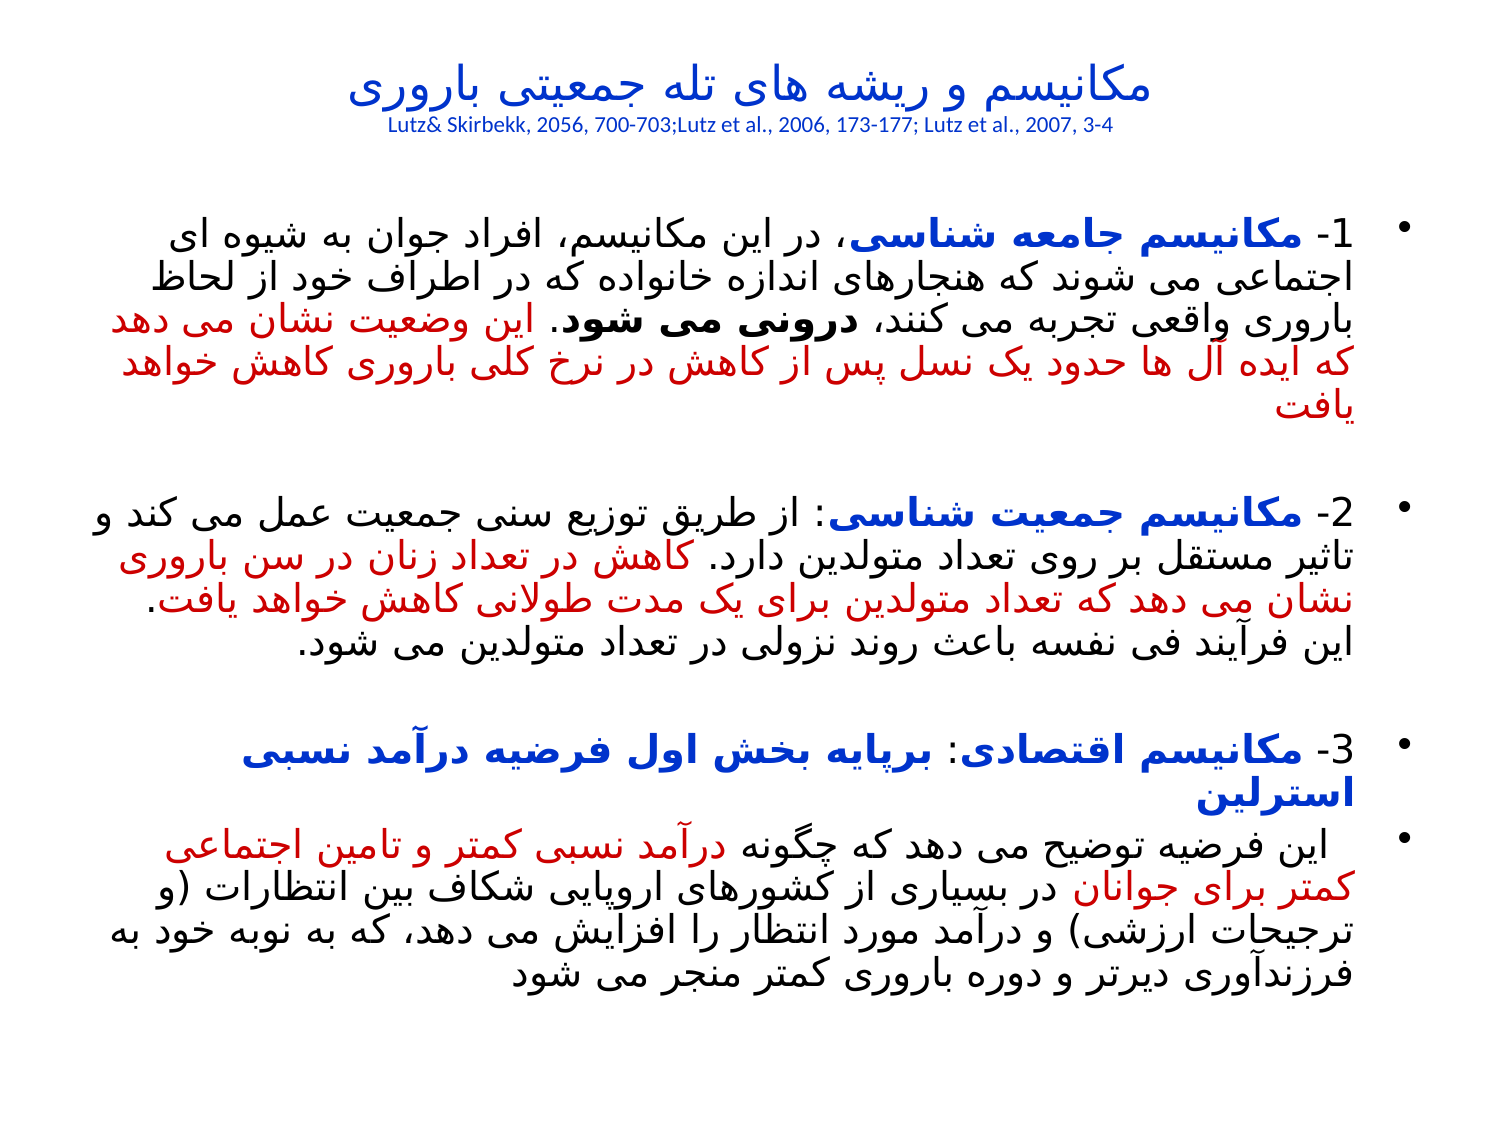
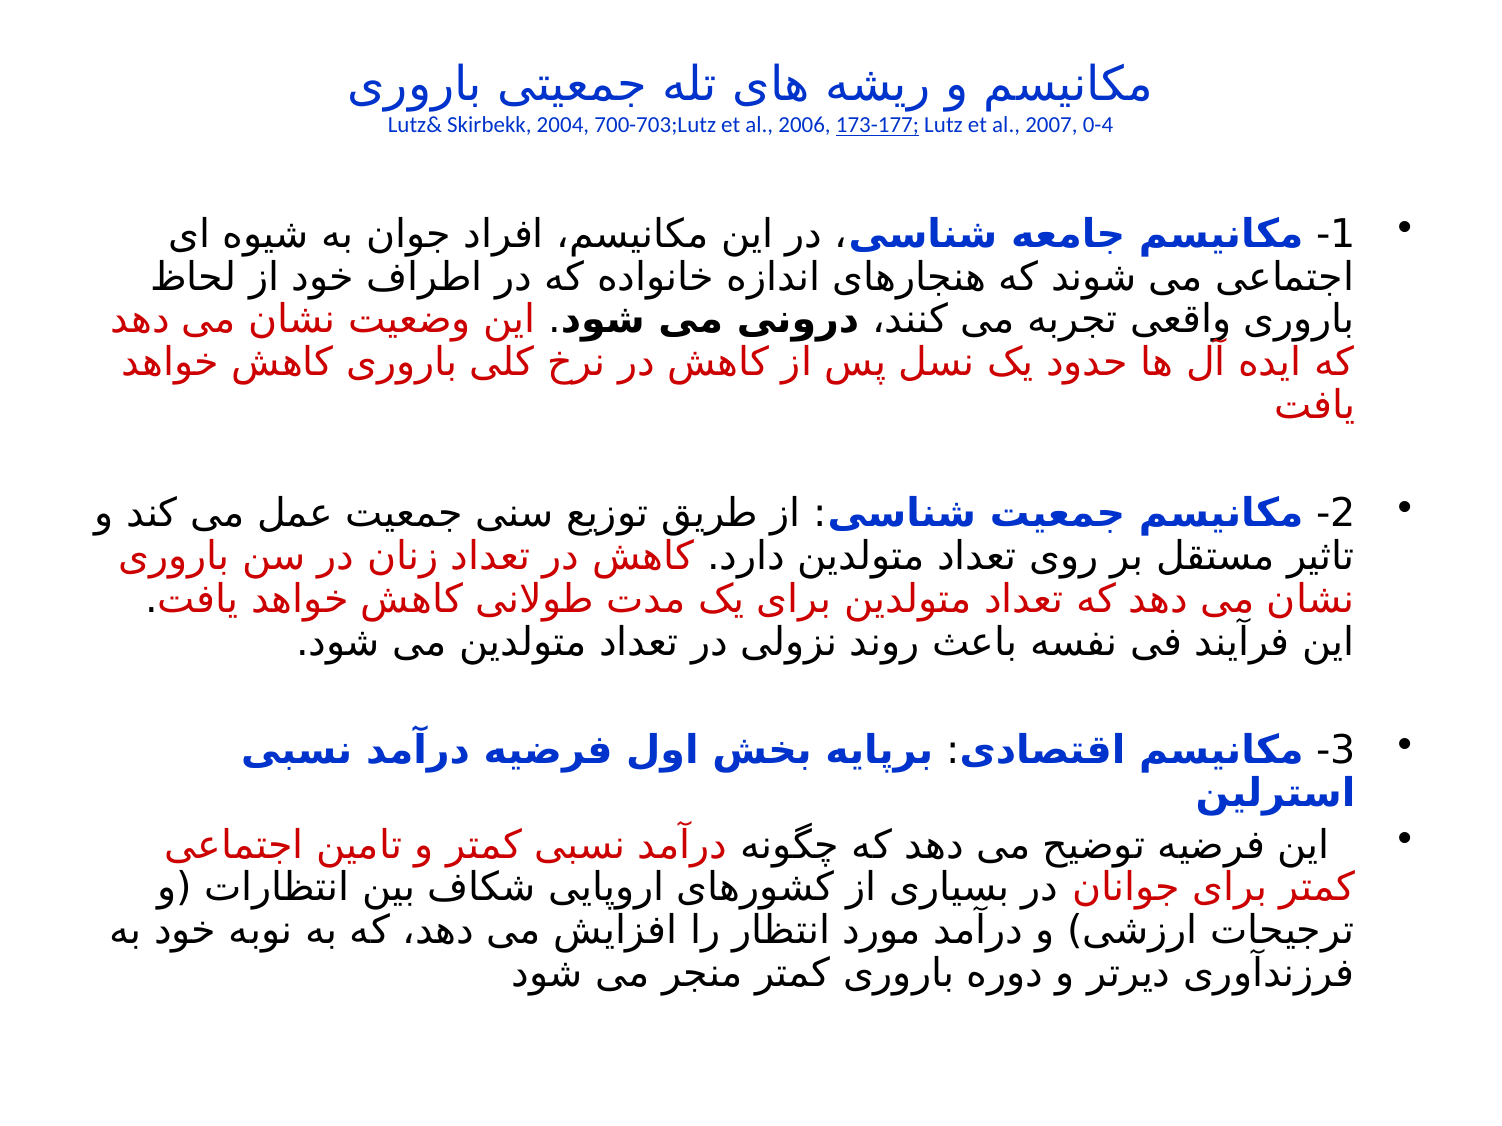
2056: 2056 -> 2004
173-177 underline: none -> present
3-4: 3-4 -> 0-4
